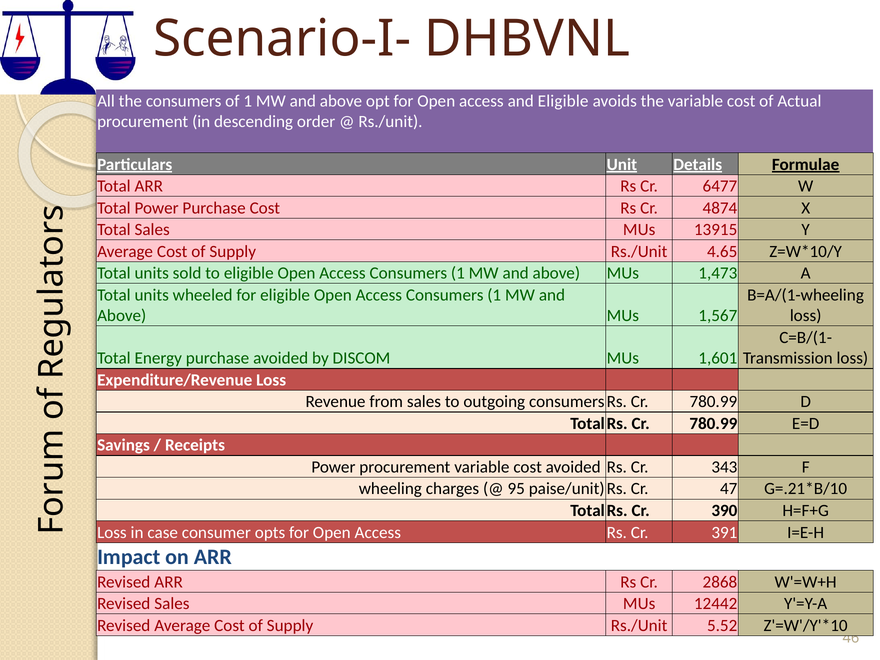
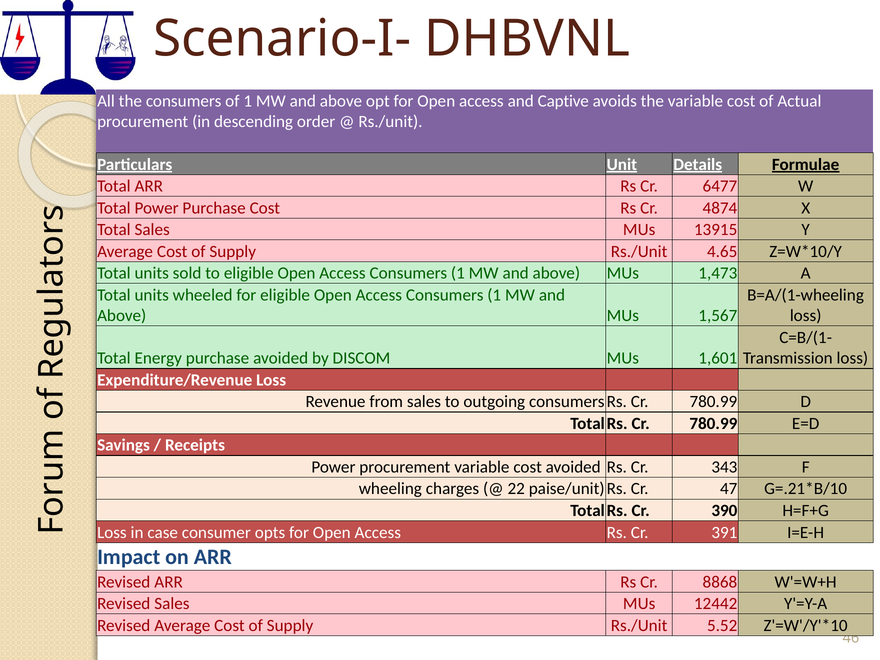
and Eligible: Eligible -> Captive
95: 95 -> 22
2868: 2868 -> 8868
